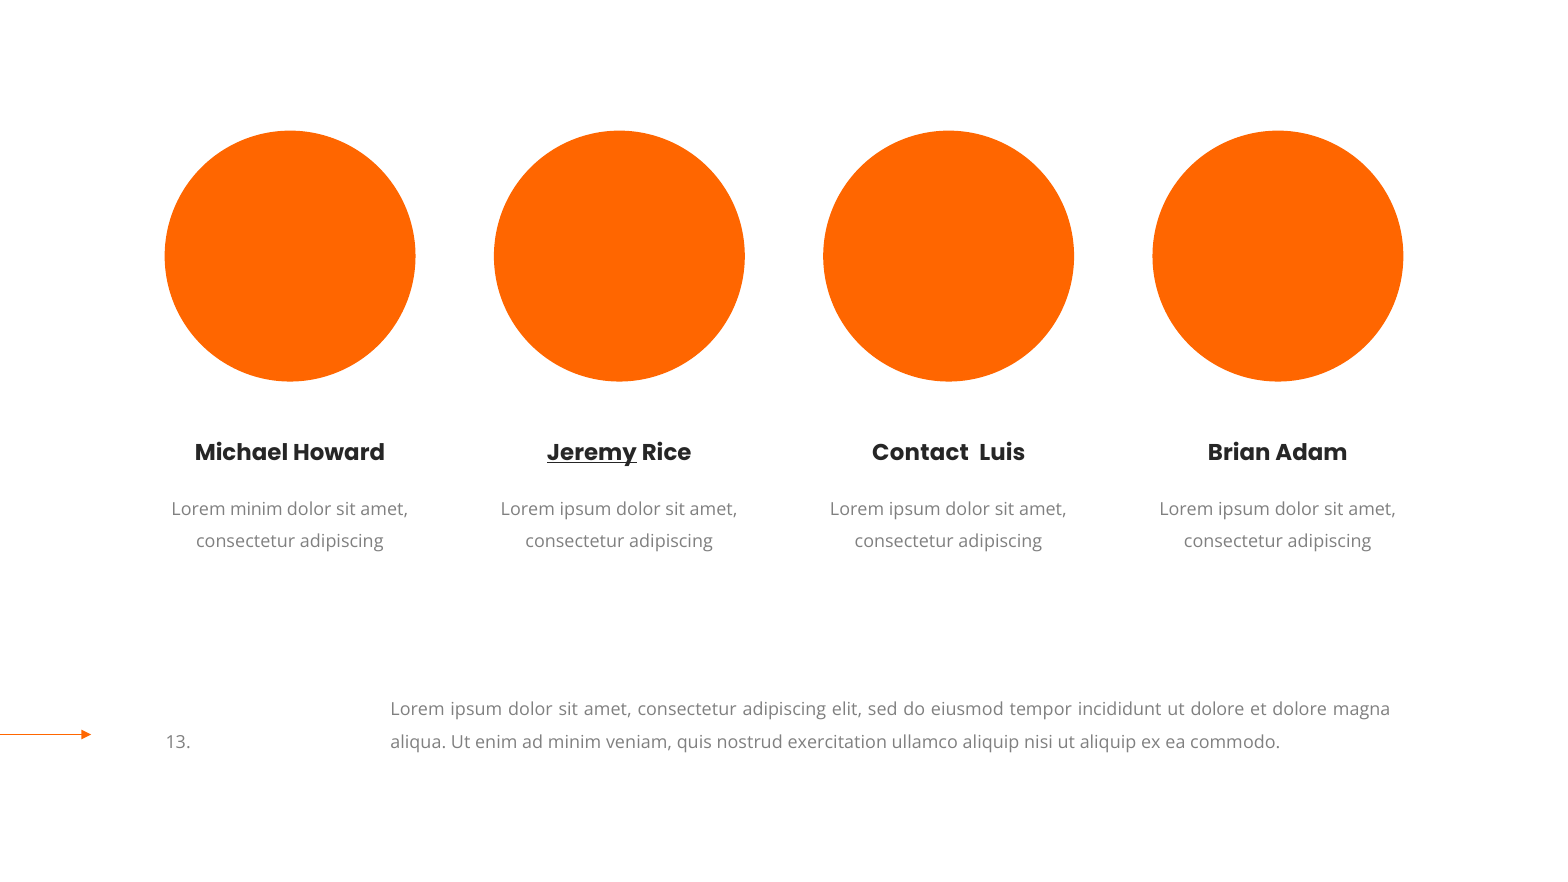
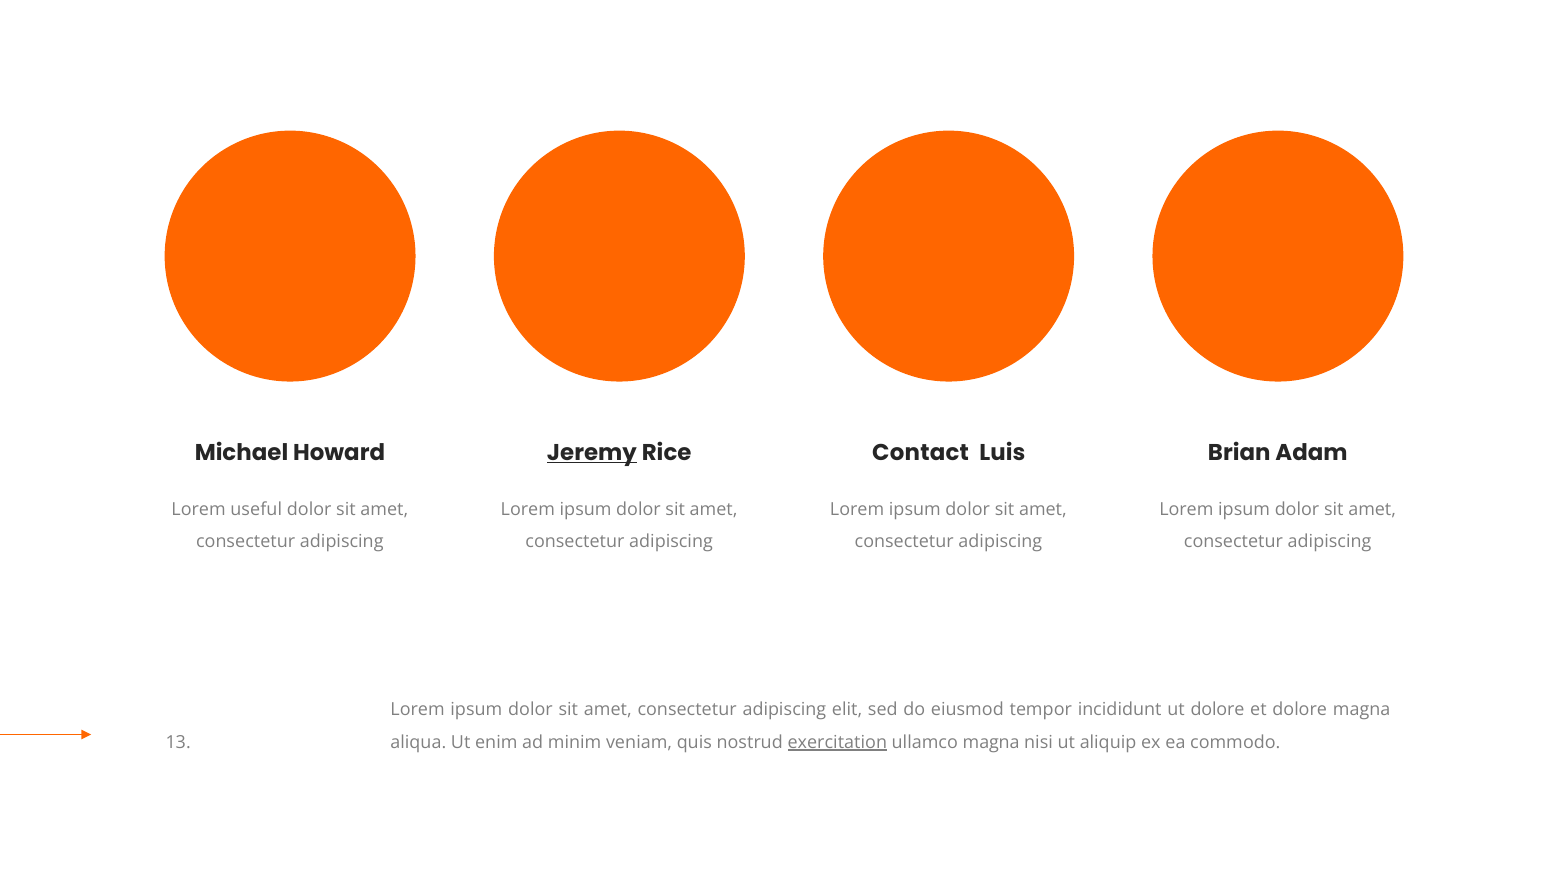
Lorem minim: minim -> useful
exercitation underline: none -> present
ullamco aliquip: aliquip -> magna
